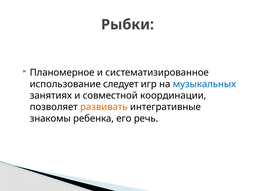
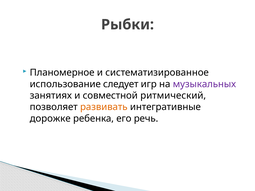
музыкальных colour: blue -> purple
координации: координации -> ритмический
знакомы: знакомы -> дорожке
